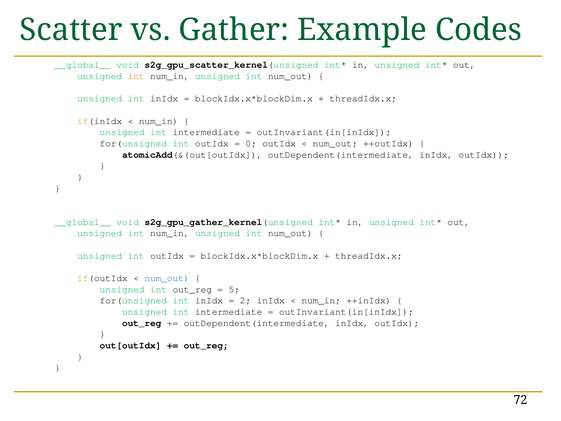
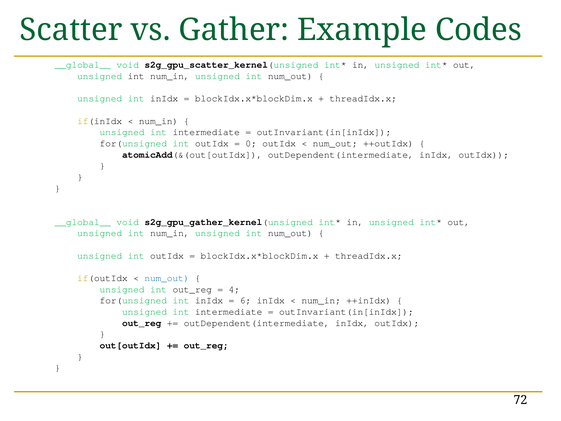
int at (136, 76) colour: orange -> black
5: 5 -> 4
2: 2 -> 6
